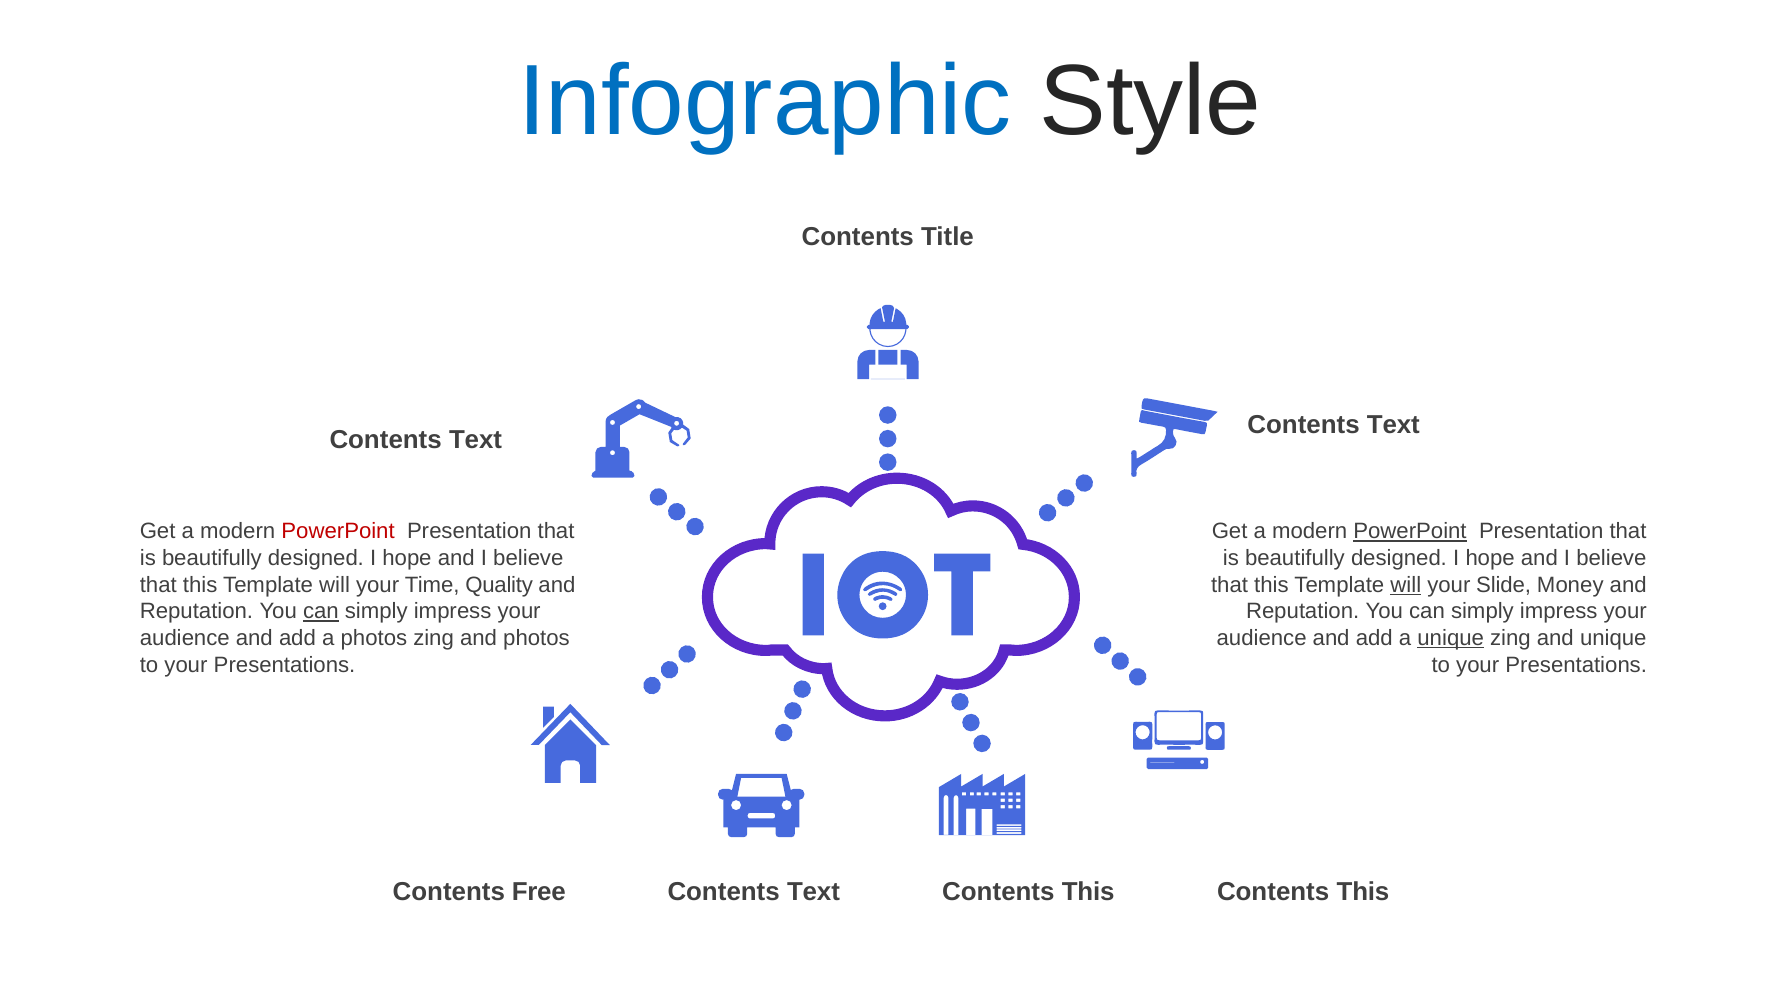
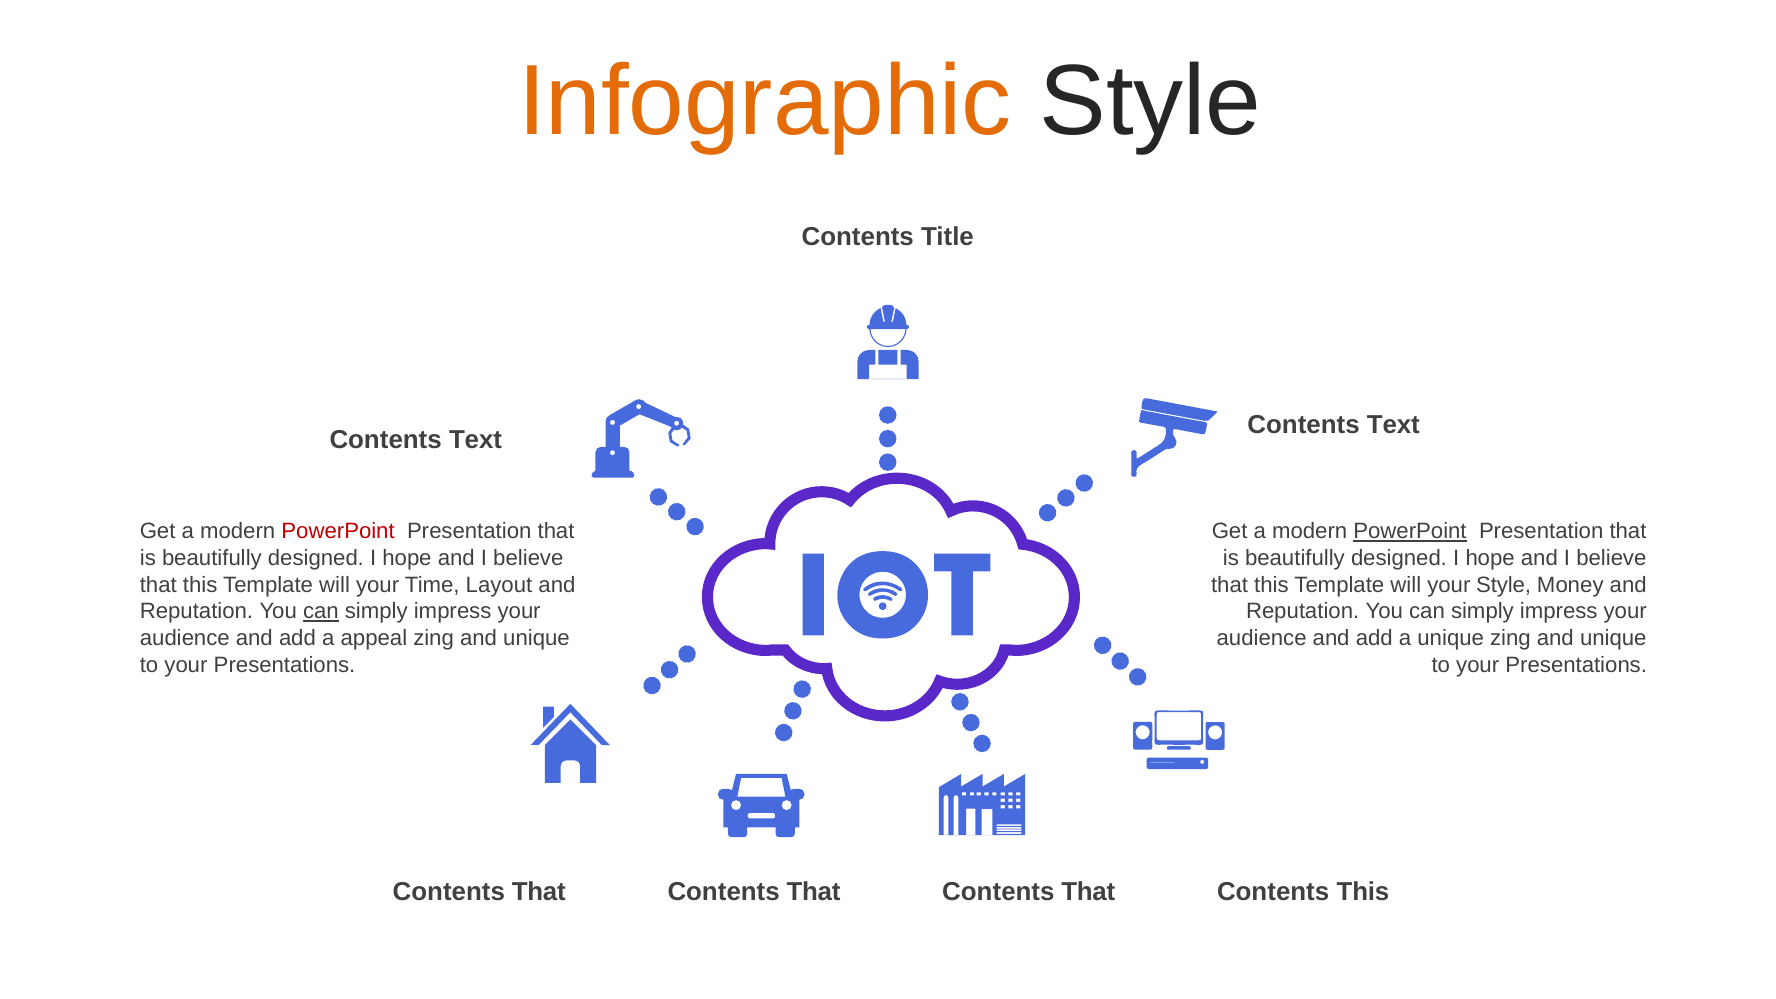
Infographic colour: blue -> orange
Quality: Quality -> Layout
will at (1406, 585) underline: present -> none
your Slide: Slide -> Style
a photos: photos -> appeal
photos at (536, 638): photos -> unique
unique at (1451, 638) underline: present -> none
Free at (539, 892): Free -> That
Text at (813, 892): Text -> That
This at (1088, 892): This -> That
